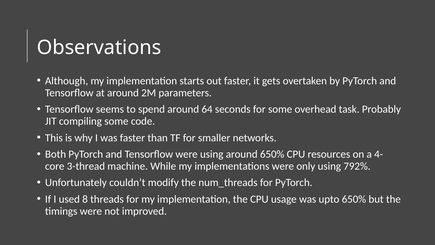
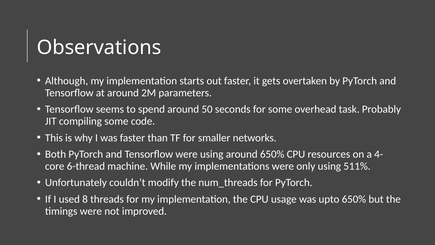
64: 64 -> 50
3-thread: 3-thread -> 6-thread
792%: 792% -> 511%
